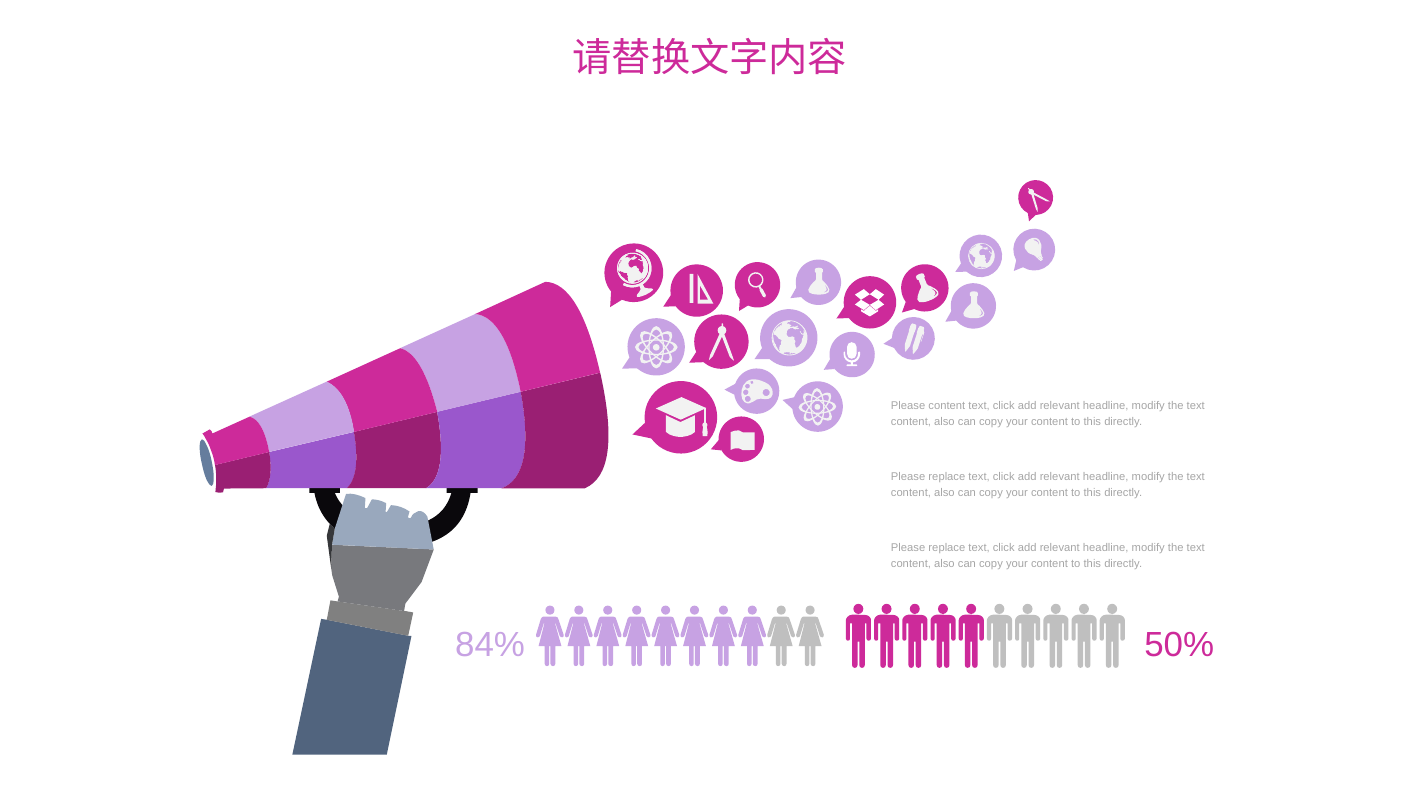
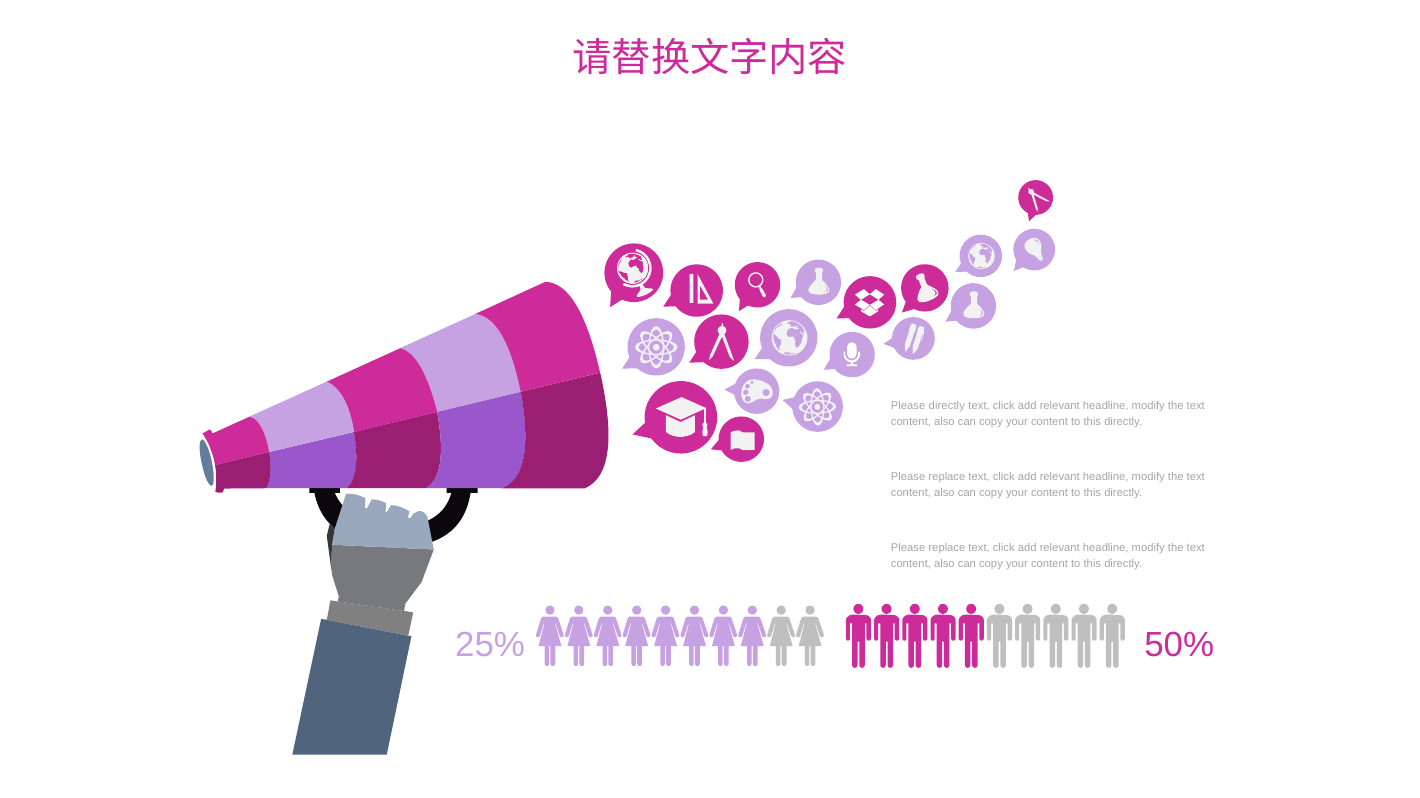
Please content: content -> directly
84%: 84% -> 25%
